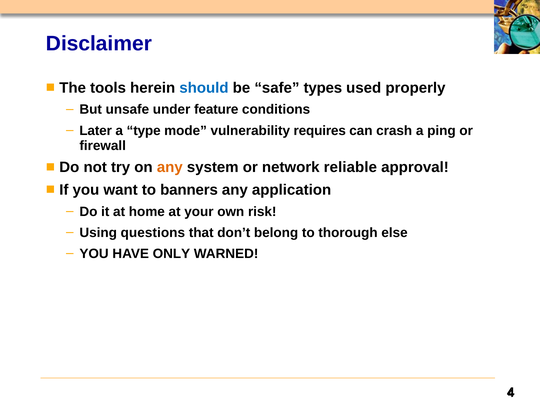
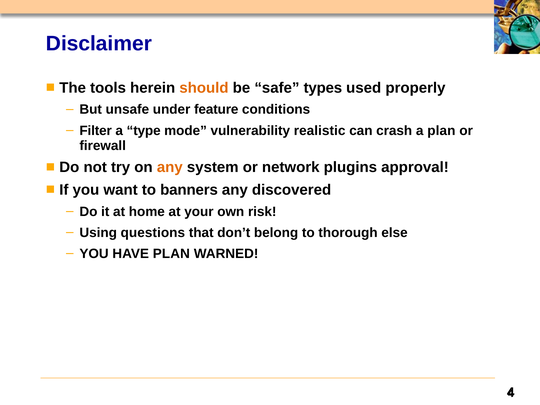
should colour: blue -> orange
Later: Later -> Filter
requires: requires -> realistic
a ping: ping -> plan
reliable: reliable -> plugins
application: application -> discovered
HAVE ONLY: ONLY -> PLAN
